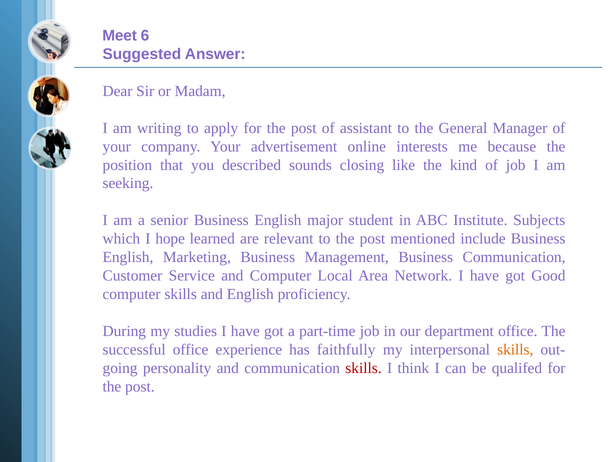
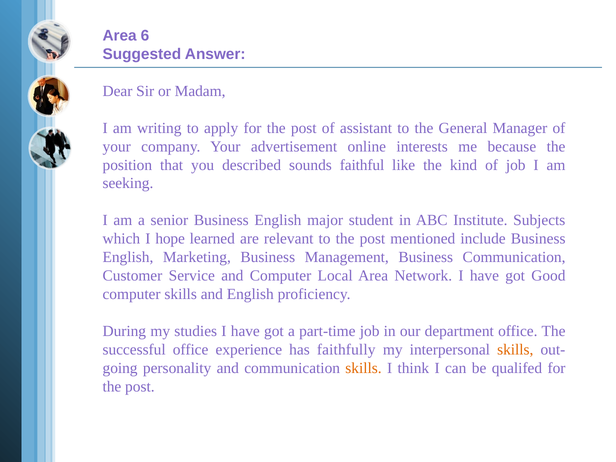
Meet at (120, 36): Meet -> Area
closing: closing -> faithful
skills at (363, 368) colour: red -> orange
